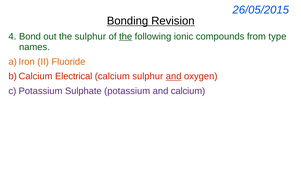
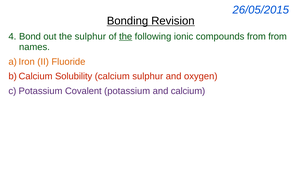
from type: type -> from
Electrical: Electrical -> Solubility
and at (174, 77) underline: present -> none
Sulphate: Sulphate -> Covalent
